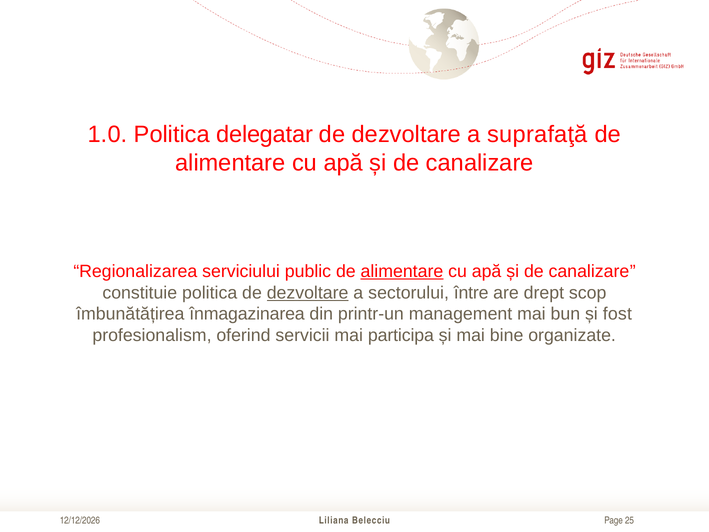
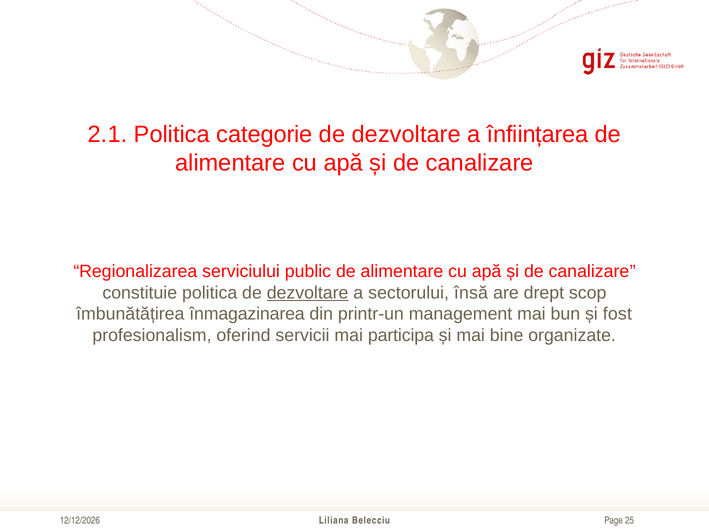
1.0: 1.0 -> 2.1
delegatar: delegatar -> categorie
suprafaţă: suprafaţă -> înființarea
alimentare at (402, 271) underline: present -> none
între: între -> însă
